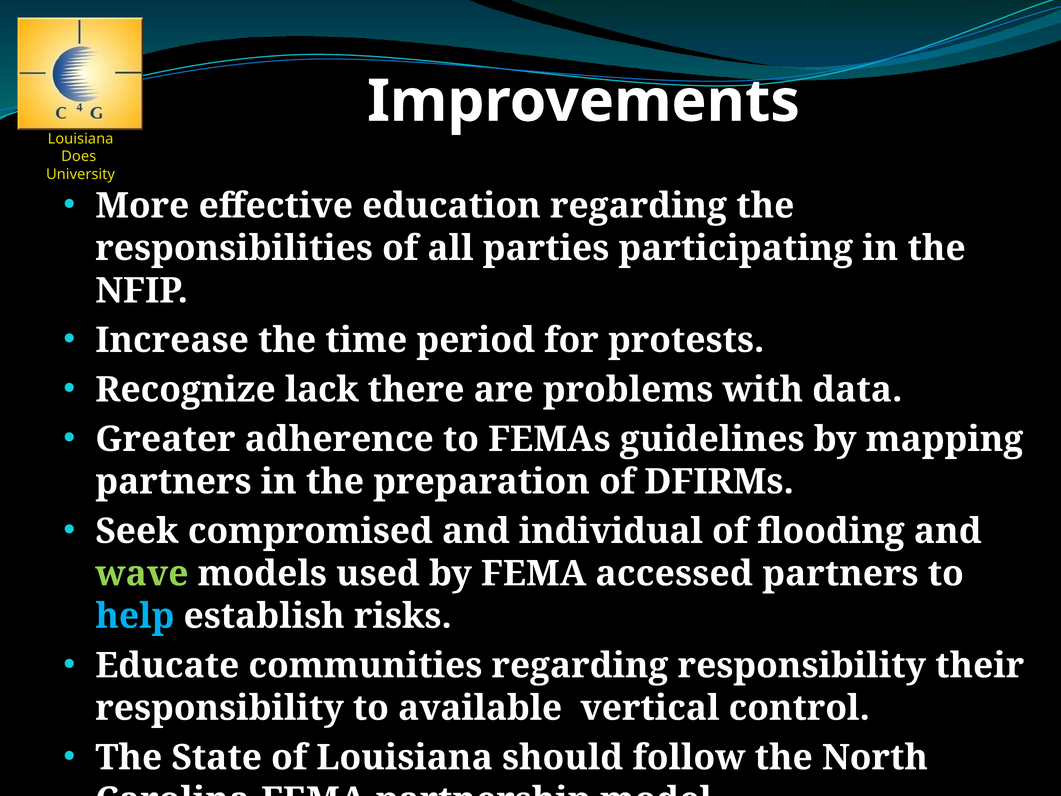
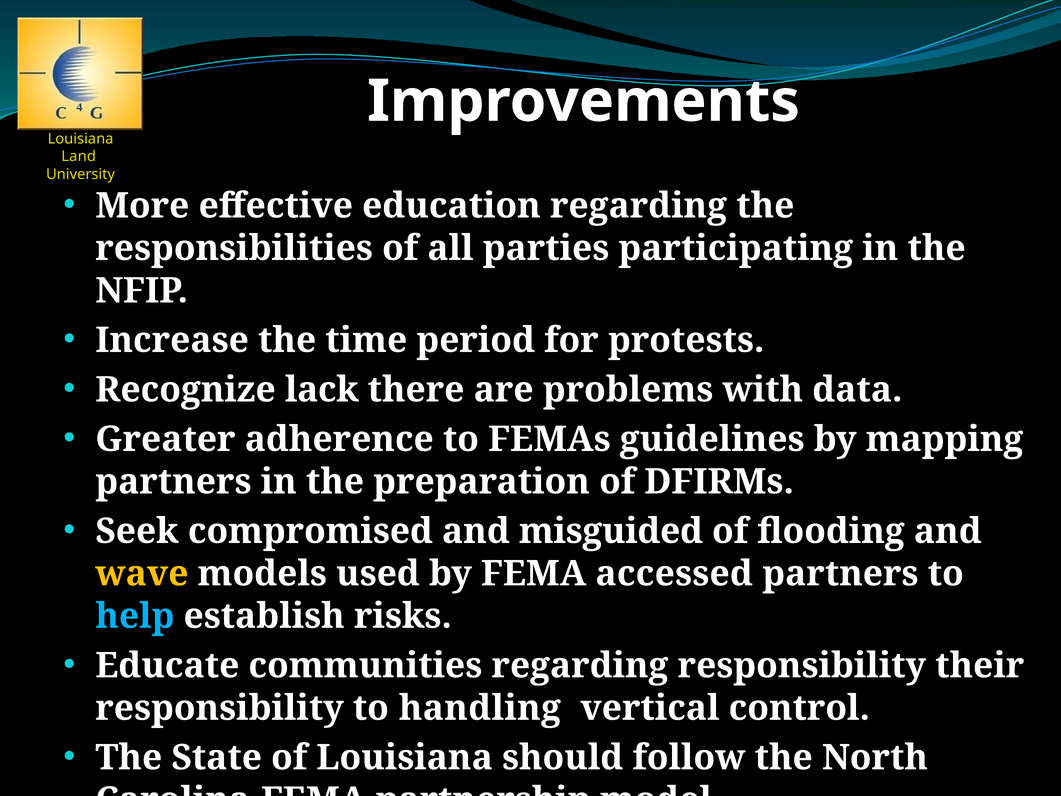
Does: Does -> Land
individual: individual -> misguided
wave colour: light green -> yellow
available: available -> handling
